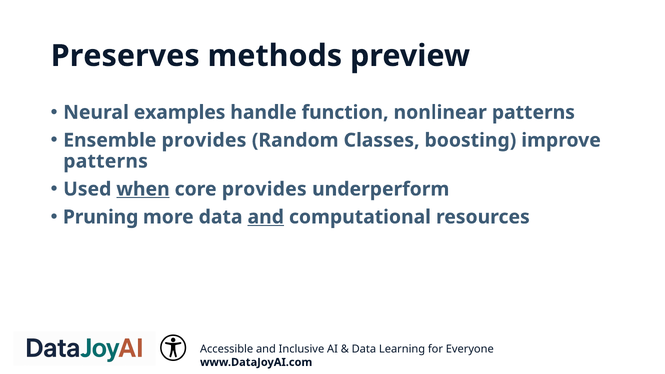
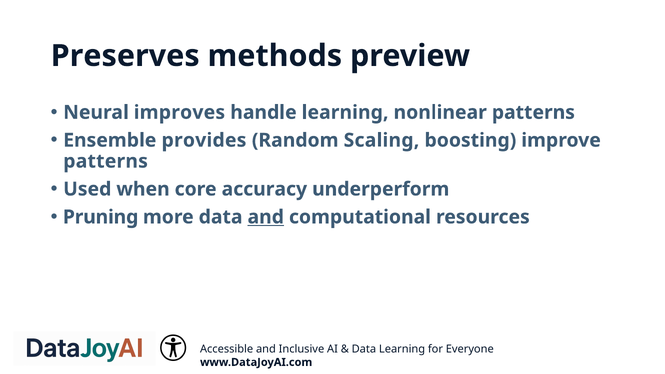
examples: examples -> improves
handle function: function -> learning
Classes: Classes -> Scaling
when underline: present -> none
core provides: provides -> accuracy
